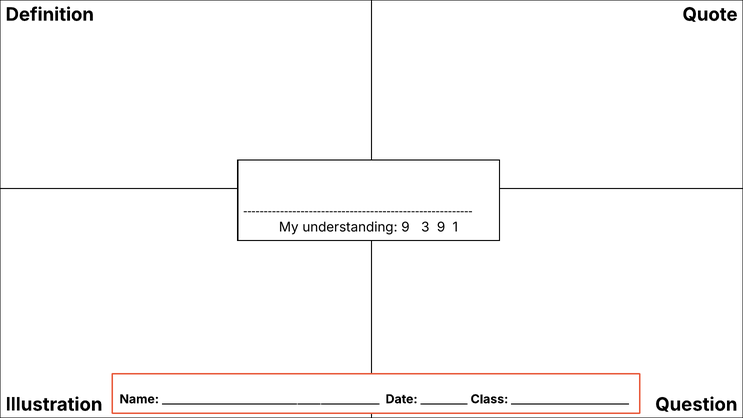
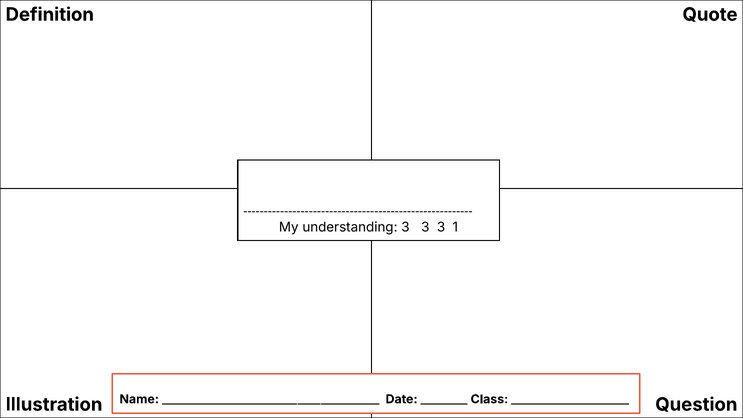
understanding 9: 9 -> 3
9 at (441, 227): 9 -> 3
